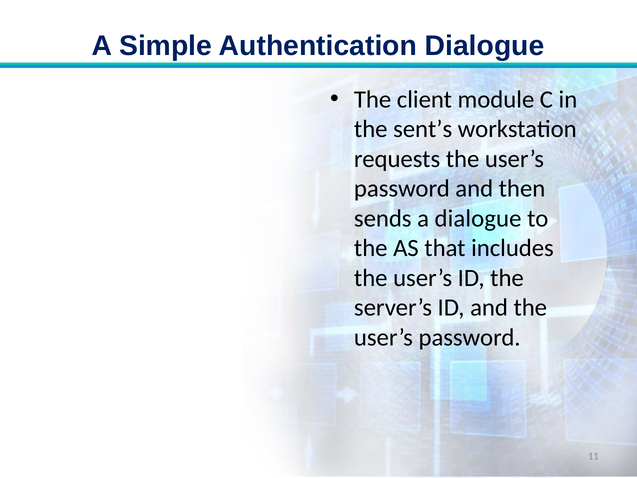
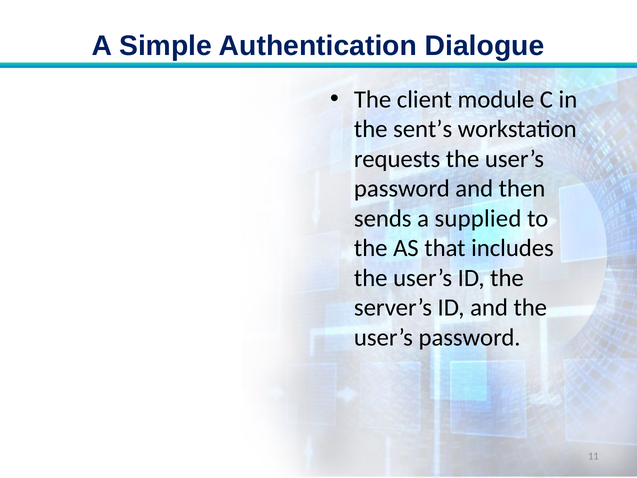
a dialogue: dialogue -> supplied
